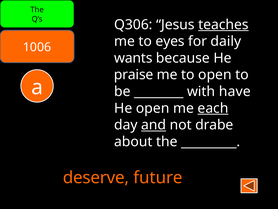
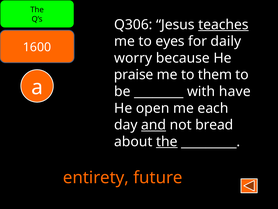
1006: 1006 -> 1600
wants: wants -> worry
to open: open -> them
each underline: present -> none
drabe: drabe -> bread
the at (167, 141) underline: none -> present
deserve: deserve -> entirety
